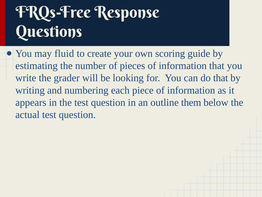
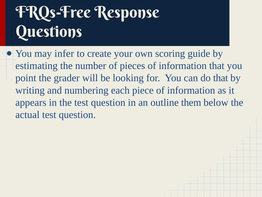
fluid: fluid -> infer
write: write -> point
